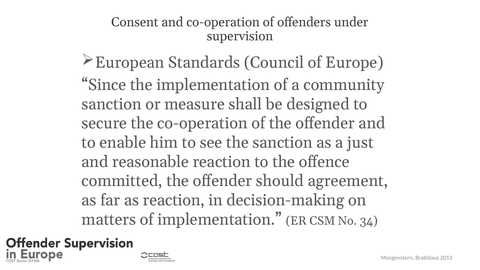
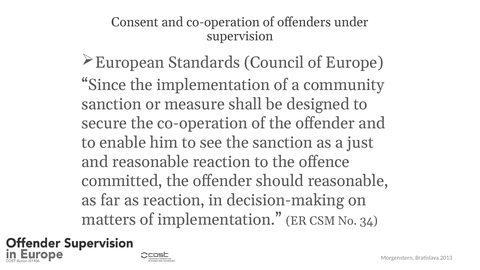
should agreement: agreement -> reasonable
